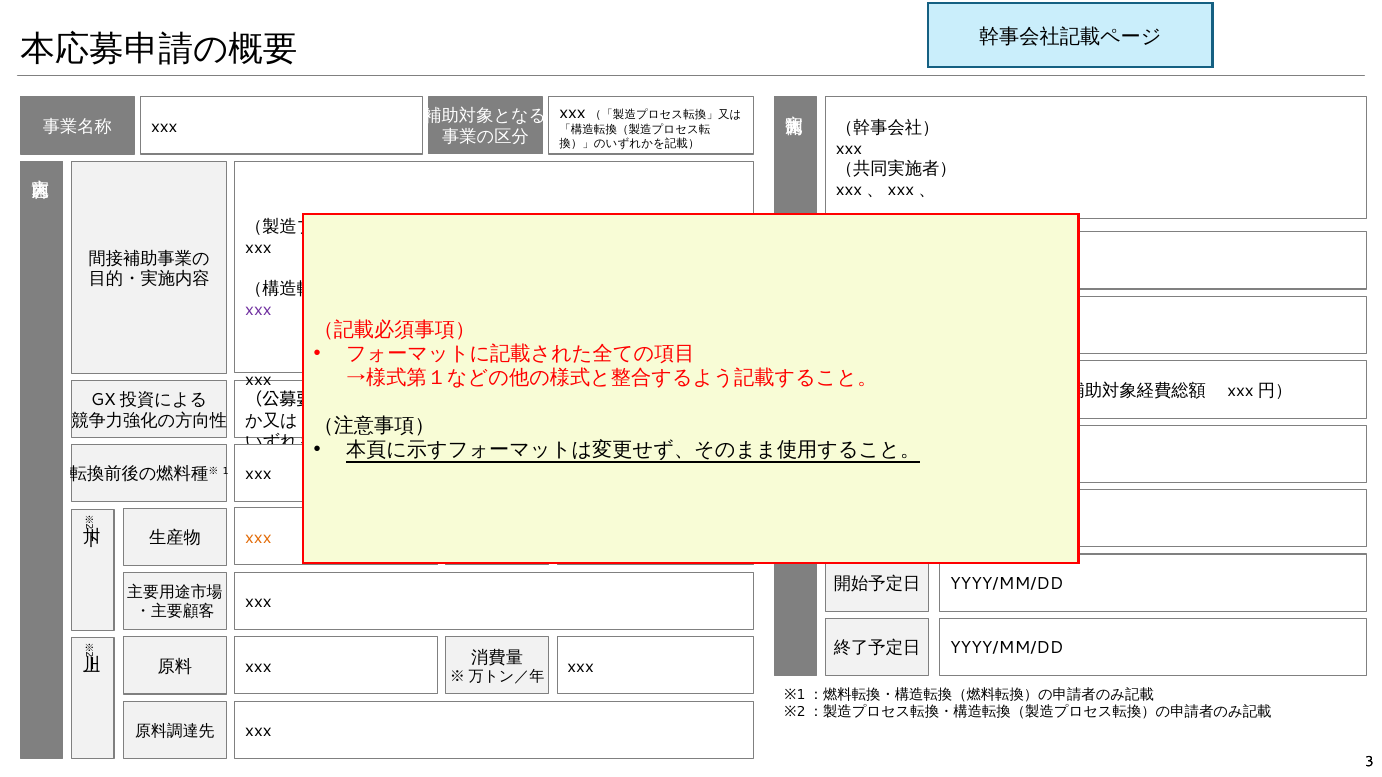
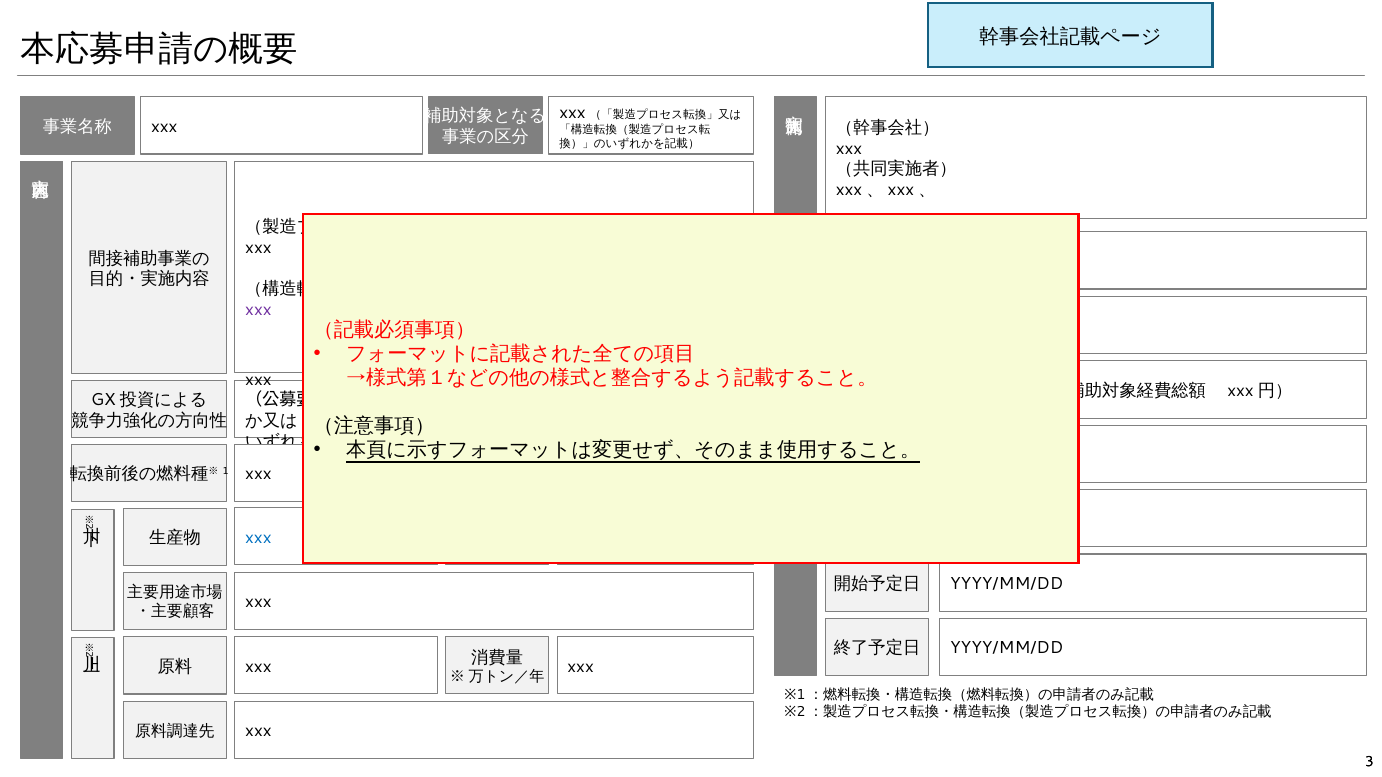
xxx at (258, 538) colour: orange -> blue
